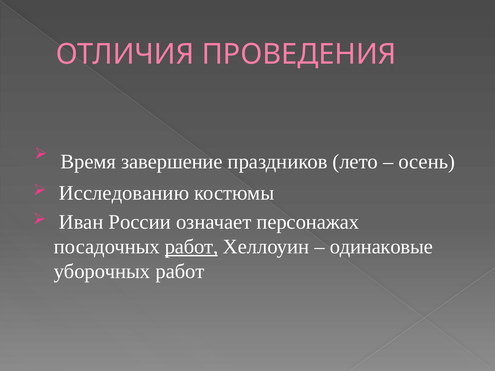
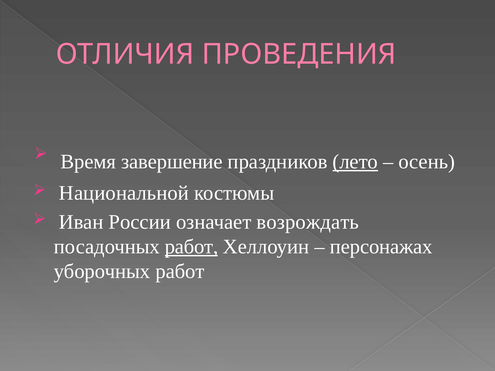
лето underline: none -> present
Исследованию: Исследованию -> Национальной
персонажах: персонажах -> возрождать
одинаковые: одинаковые -> персонажах
